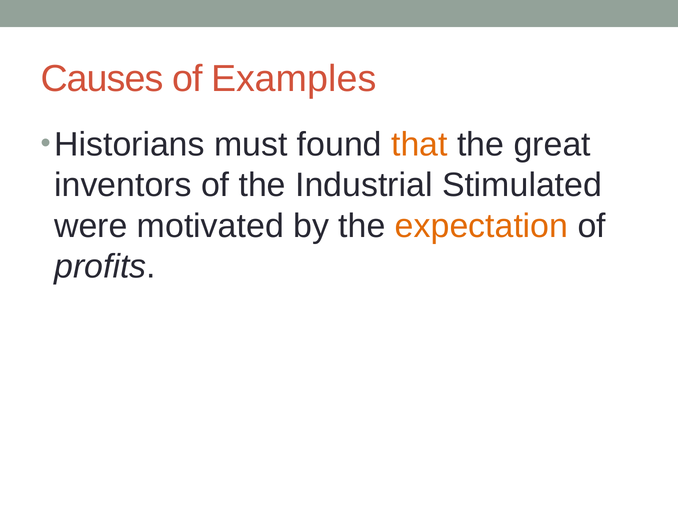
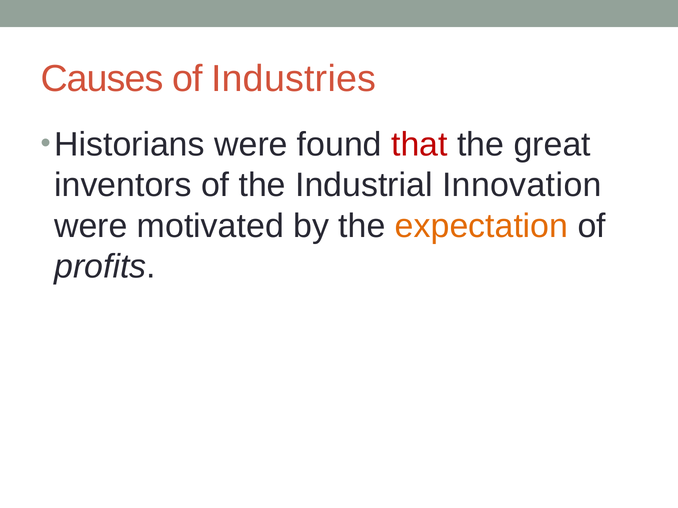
Examples: Examples -> Industries
Historians must: must -> were
that colour: orange -> red
Stimulated: Stimulated -> Innovation
